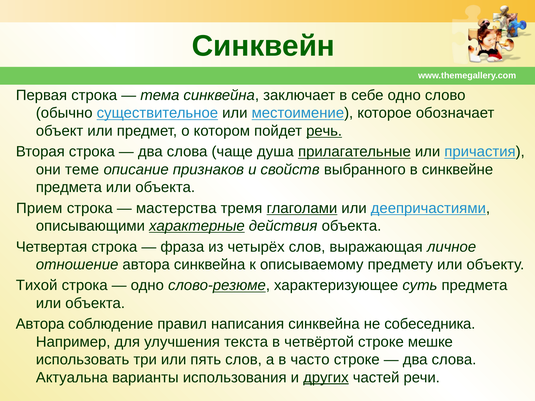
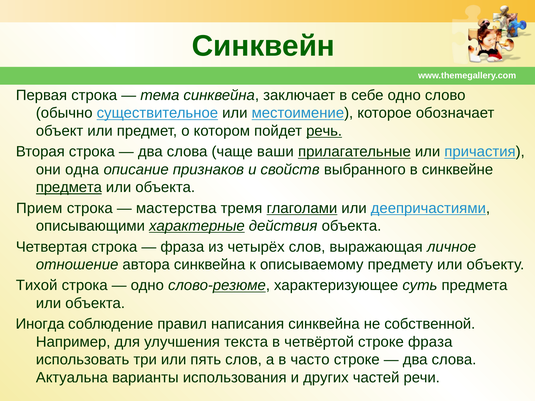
душа: душа -> ваши
теме: теме -> одна
предмета at (69, 187) underline: none -> present
Автора at (40, 324): Автора -> Иногда
собеседника: собеседника -> собственной
строке мешке: мешке -> фраза
других underline: present -> none
